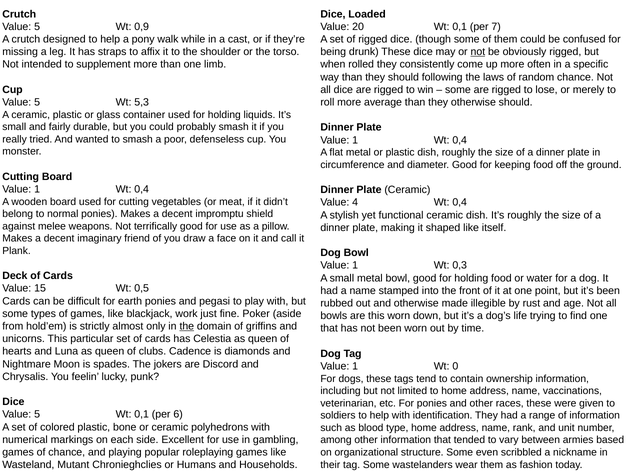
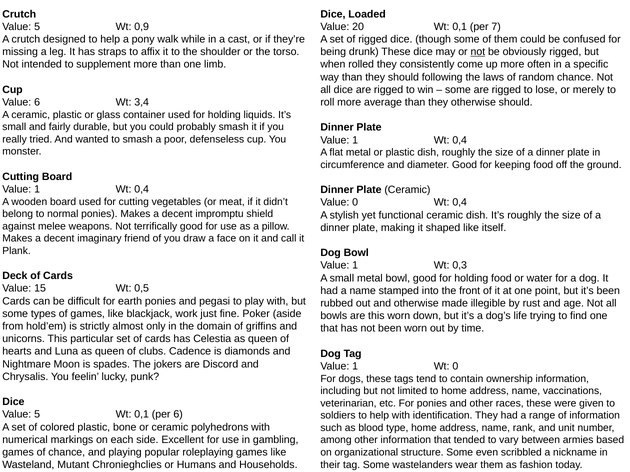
5 at (37, 102): 5 -> 6
5,3: 5,3 -> 3,4
Value 4: 4 -> 0
the at (187, 327) underline: present -> none
